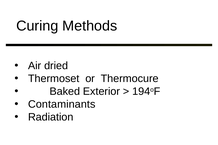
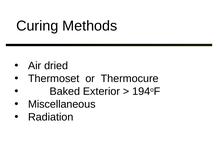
Contaminants: Contaminants -> Miscellaneous
